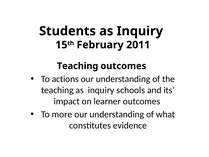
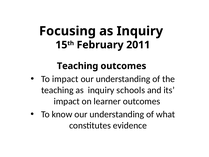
Students: Students -> Focusing
To actions: actions -> impact
more: more -> know
